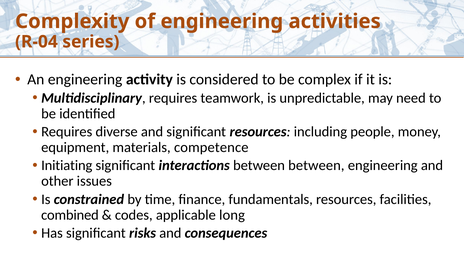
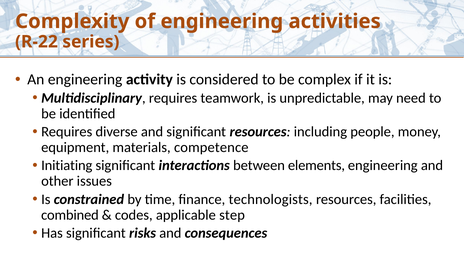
R-04: R-04 -> R-22
between between: between -> elements
fundamentals: fundamentals -> technologists
long: long -> step
